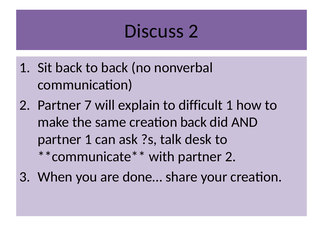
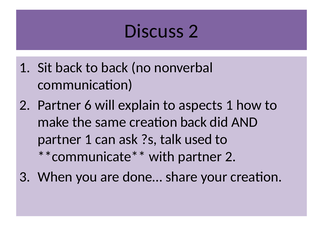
7: 7 -> 6
difficult: difficult -> aspects
desk: desk -> used
